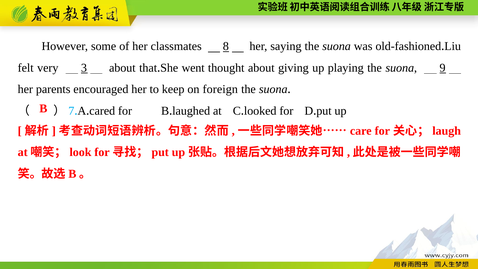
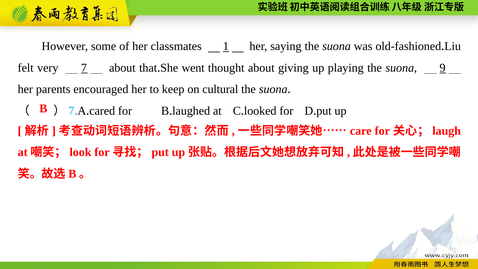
8: 8 -> 1
3: 3 -> 7
foreign: foreign -> cultural
